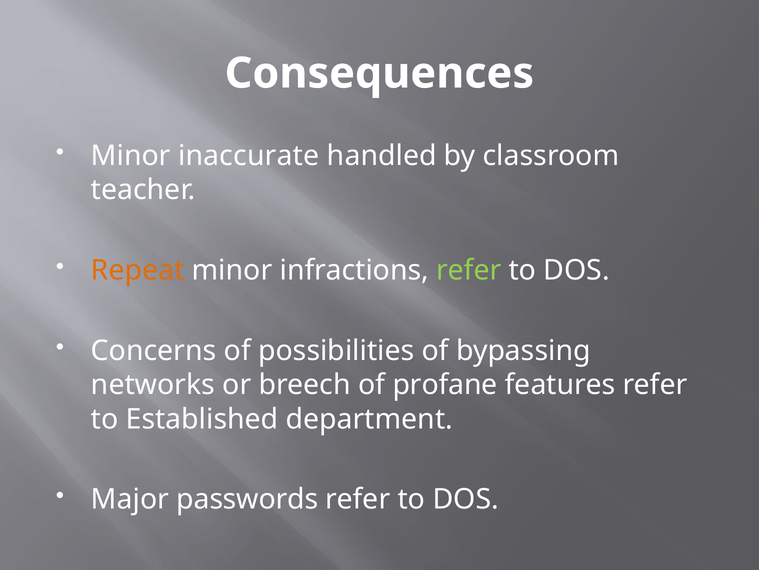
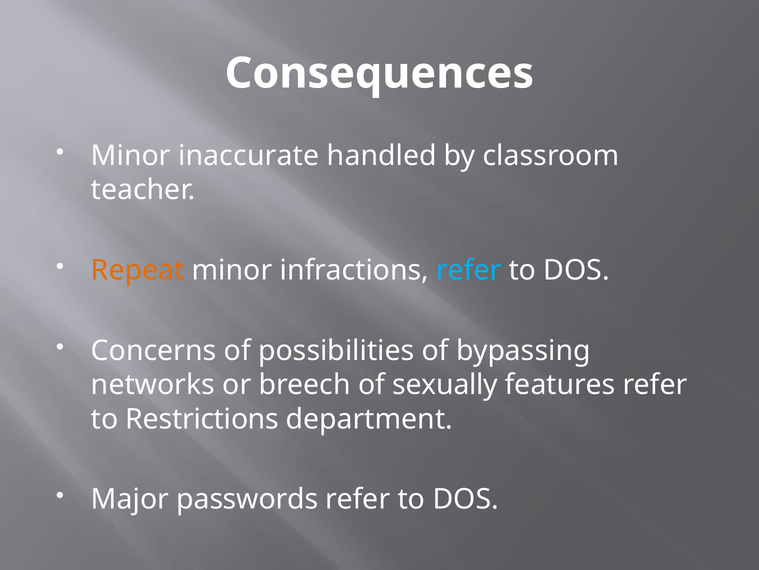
refer at (469, 270) colour: light green -> light blue
profane: profane -> sexually
Established: Established -> Restrictions
